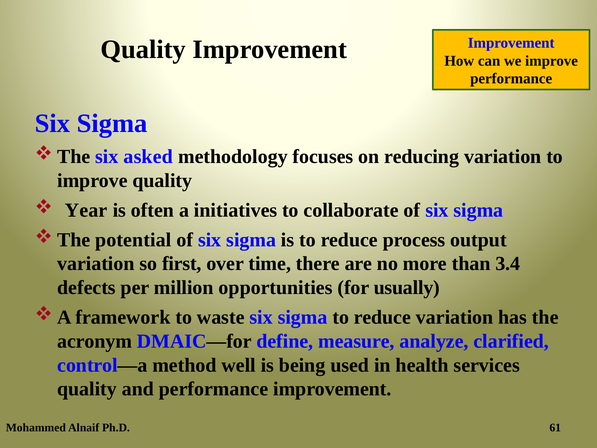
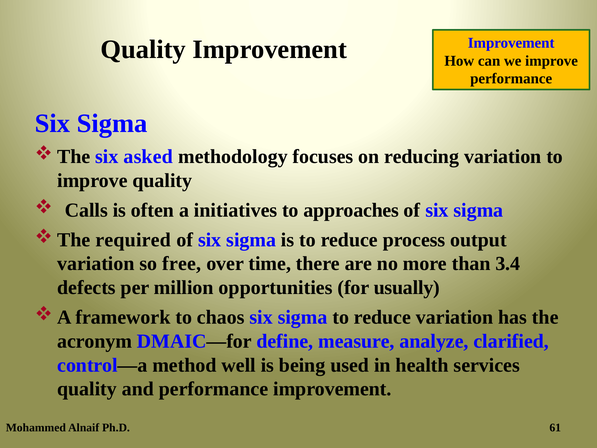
Year: Year -> Calls
collaborate: collaborate -> approaches
potential: potential -> required
first: first -> free
waste: waste -> chaos
